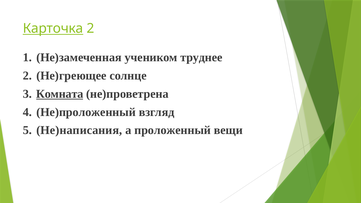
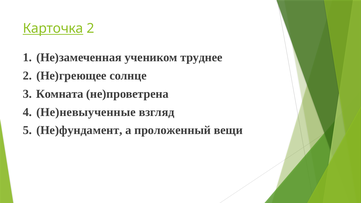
Комната underline: present -> none
Не)проложенный: Не)проложенный -> Не)невыученные
Не)написания: Не)написания -> Не)фундамент
